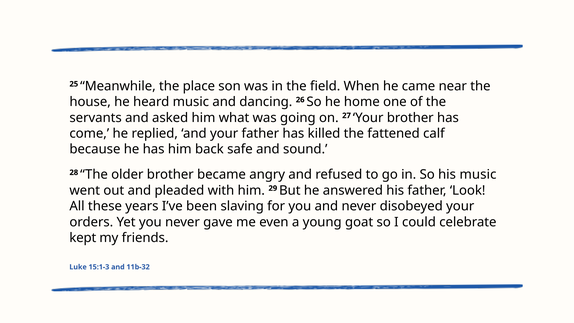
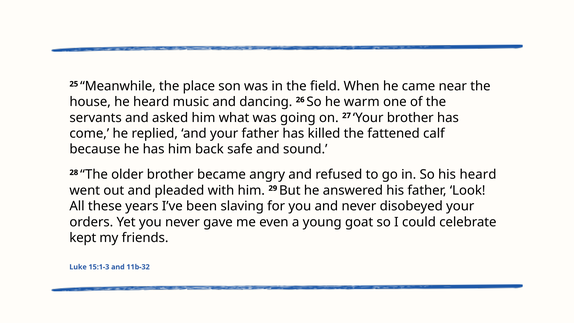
home: home -> warm
his music: music -> heard
